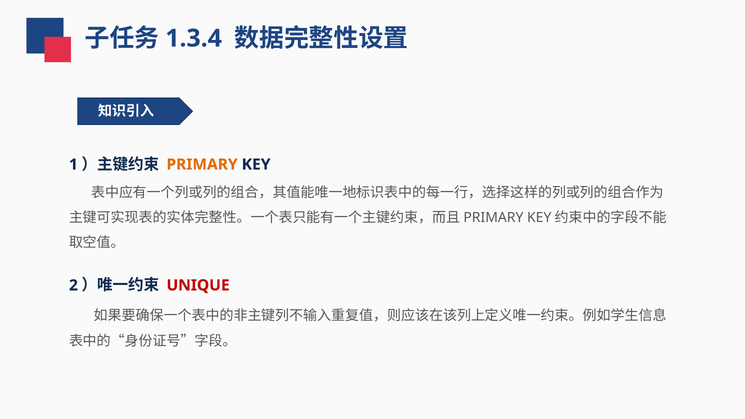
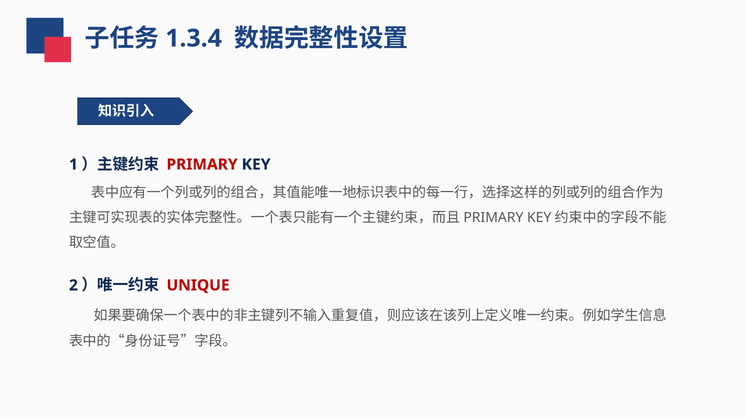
PRIMARY colour: orange -> red
